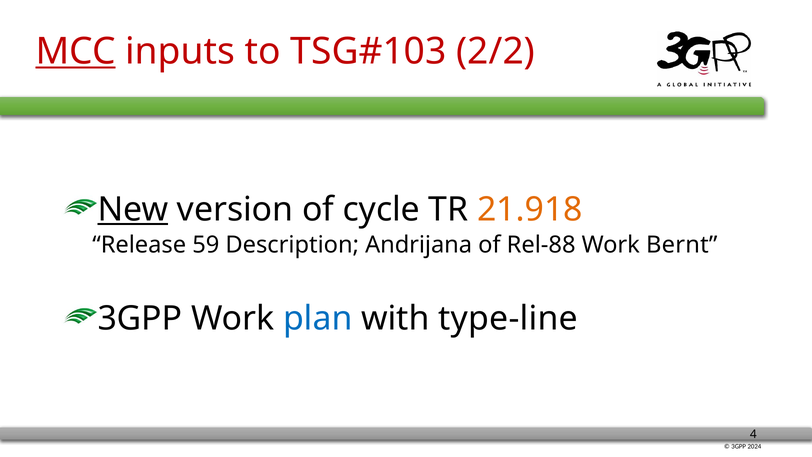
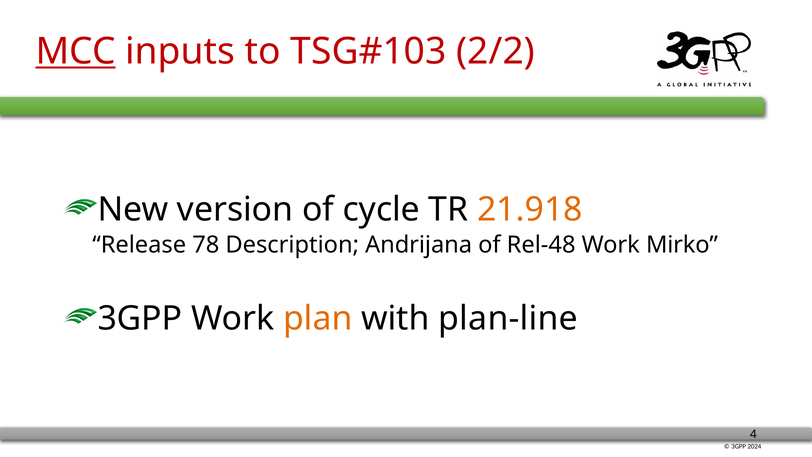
New underline: present -> none
59: 59 -> 78
Rel-88: Rel-88 -> Rel-48
Bernt: Bernt -> Mirko
plan colour: blue -> orange
type-line: type-line -> plan-line
